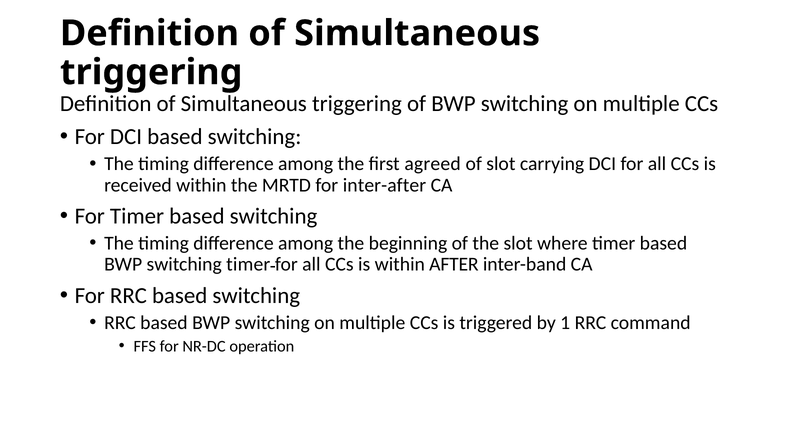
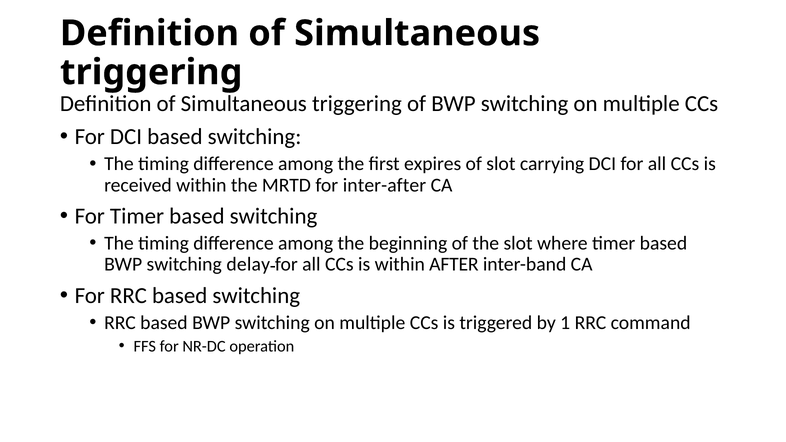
agreed: agreed -> expires
switching timer: timer -> delay
